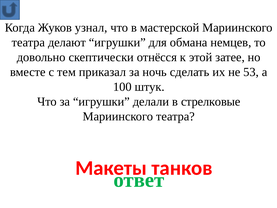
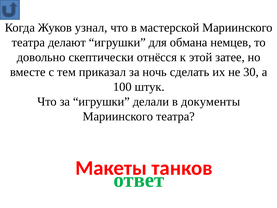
53: 53 -> 30
стрелковые: стрелковые -> документы
